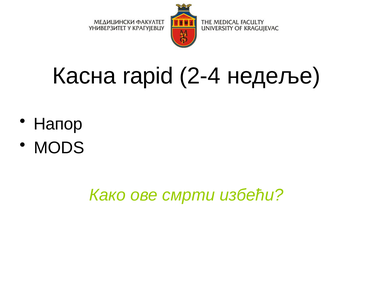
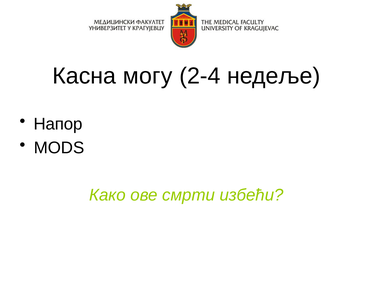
rapid: rapid -> могу
